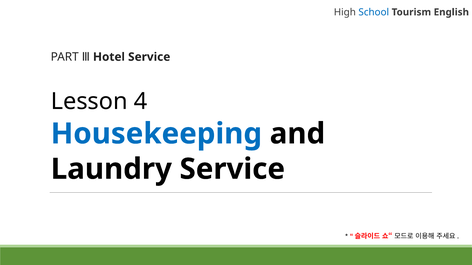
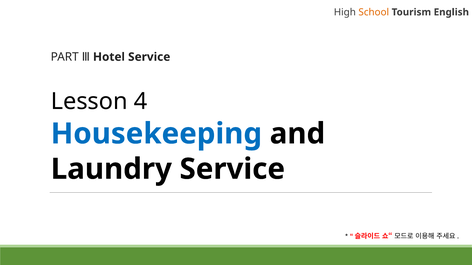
School colour: blue -> orange
